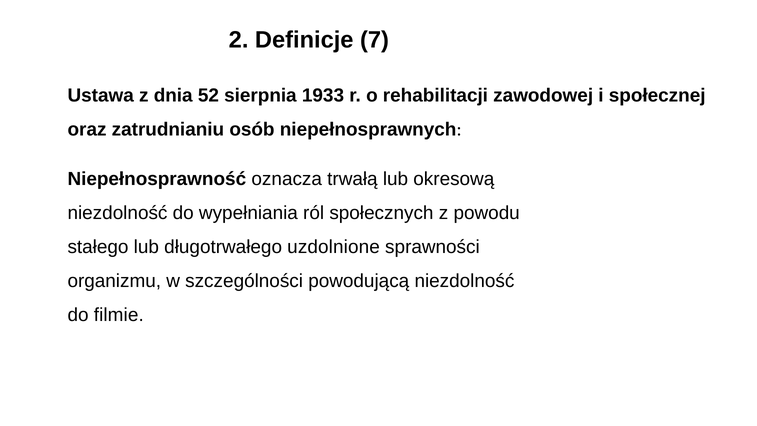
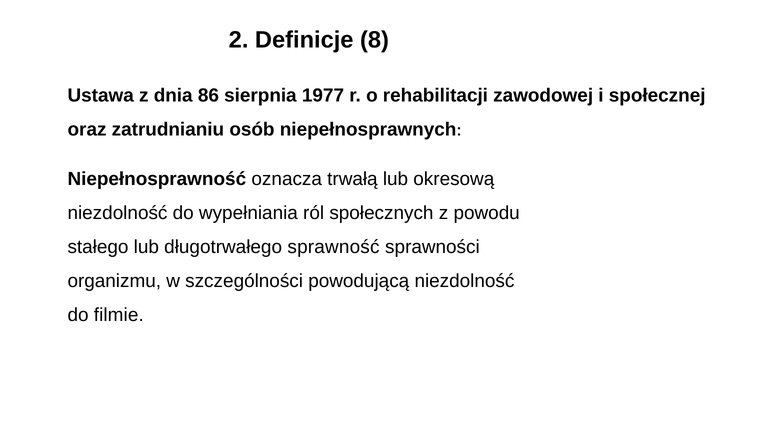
7: 7 -> 8
52: 52 -> 86
1933: 1933 -> 1977
uzdolnione: uzdolnione -> sprawność
